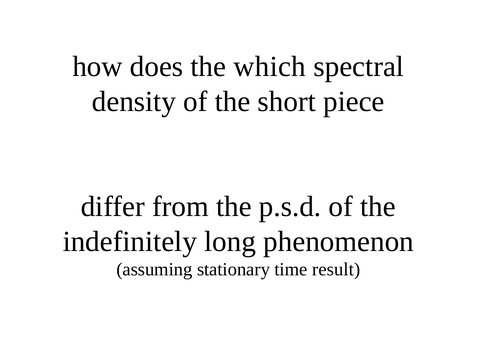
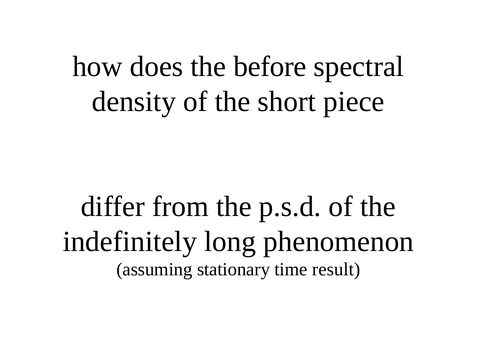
which: which -> before
